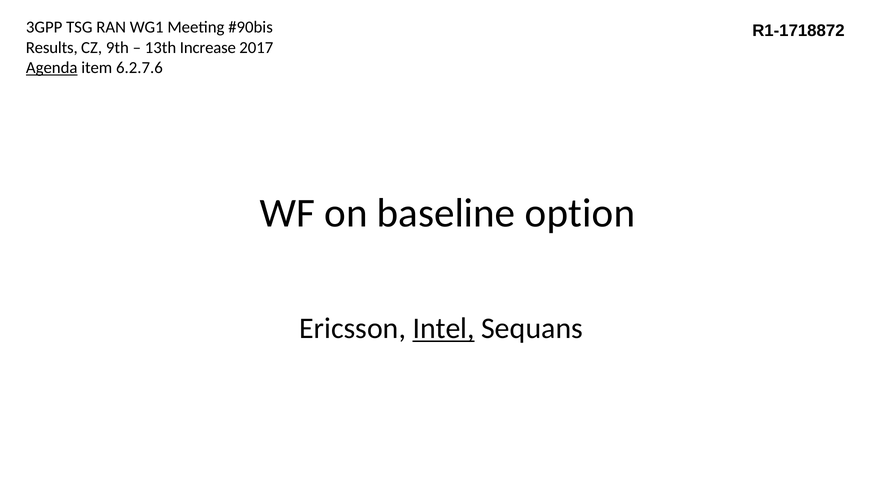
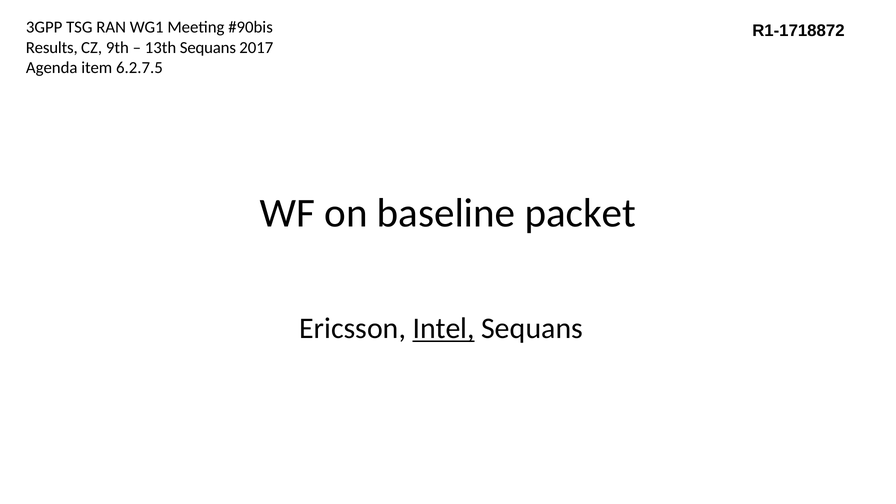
13th Increase: Increase -> Sequans
Agenda underline: present -> none
6.2.7.6: 6.2.7.6 -> 6.2.7.5
option: option -> packet
